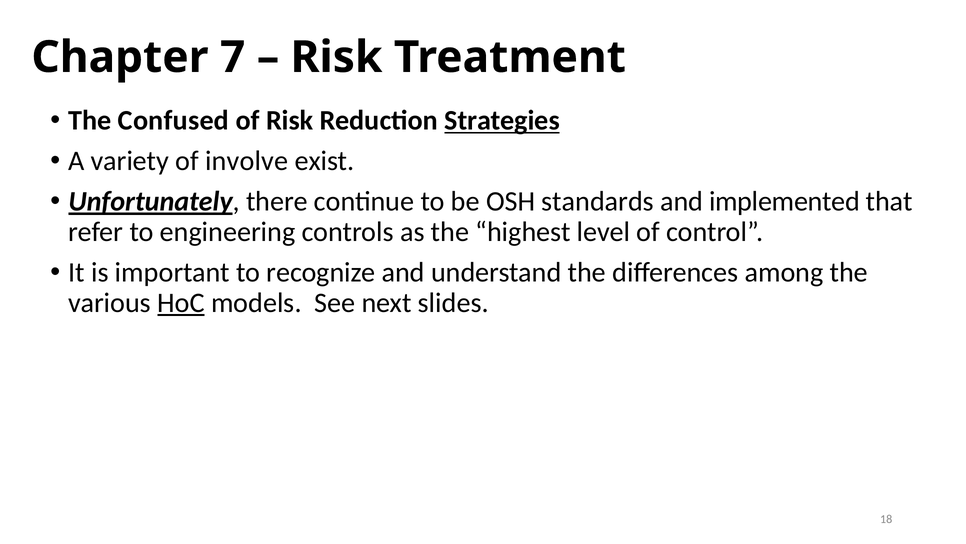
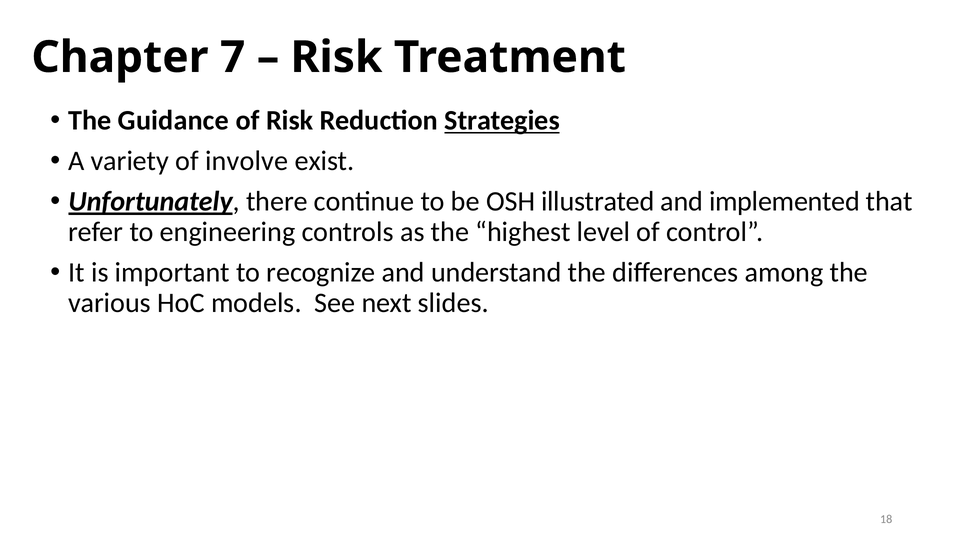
Confused: Confused -> Guidance
standards: standards -> illustrated
HoC underline: present -> none
